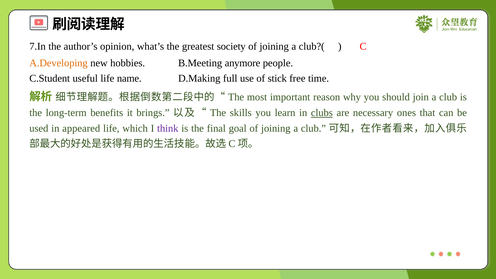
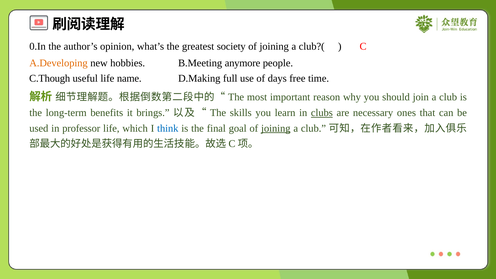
7.In: 7.In -> 0.In
C.Student: C.Student -> C.Though
stick: stick -> days
appeared: appeared -> professor
think colour: purple -> blue
joining at (276, 128) underline: none -> present
